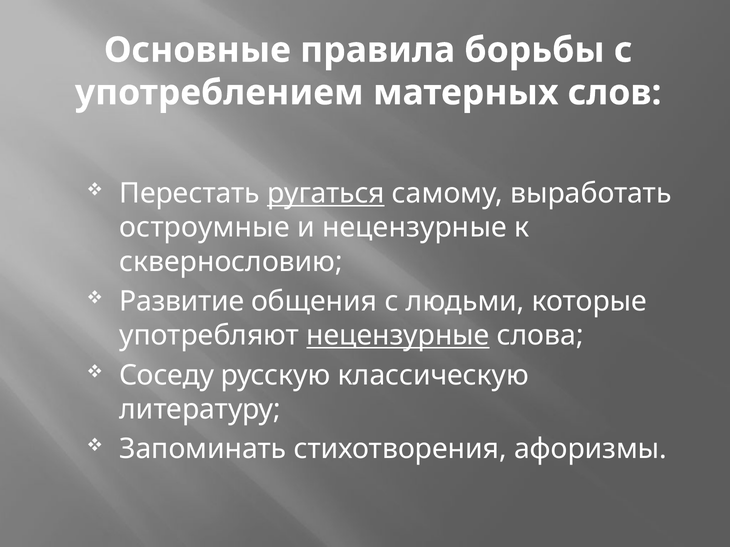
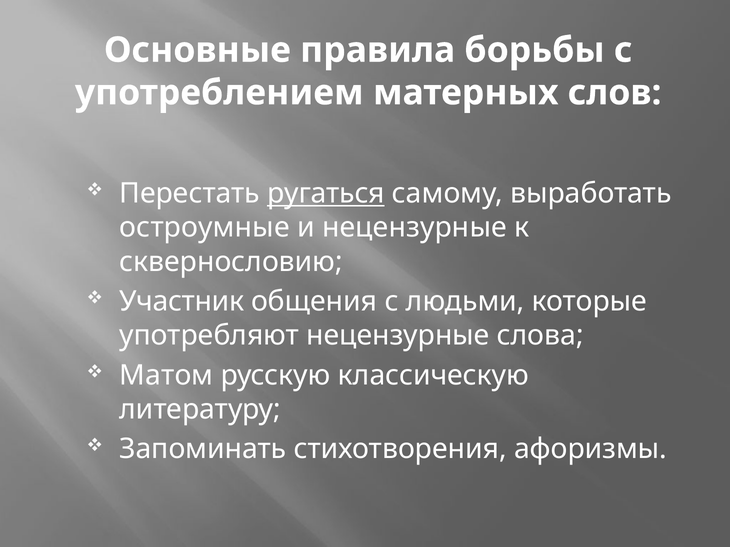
Развитие: Развитие -> Участник
нецензурные at (398, 336) underline: present -> none
Соседу: Соседу -> Матом
